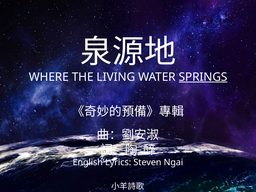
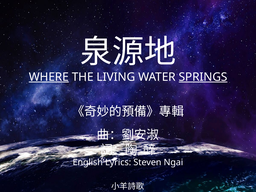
WHERE underline: none -> present
